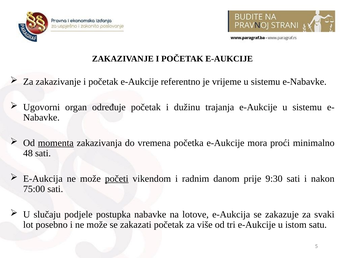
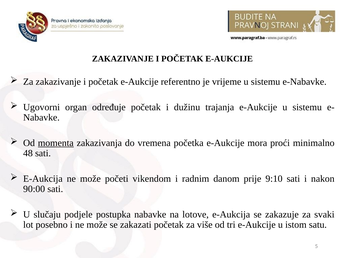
početi underline: present -> none
9:30: 9:30 -> 9:10
75:00: 75:00 -> 90:00
